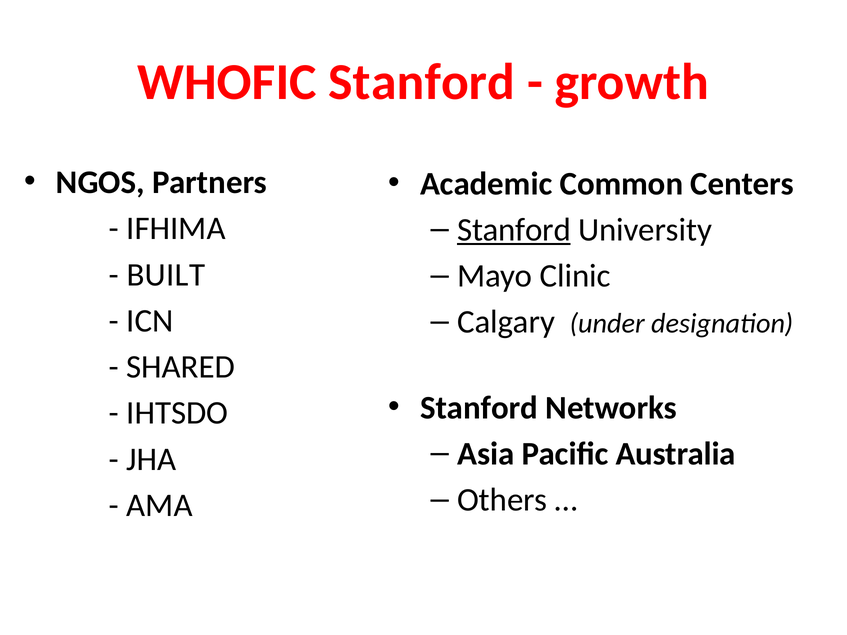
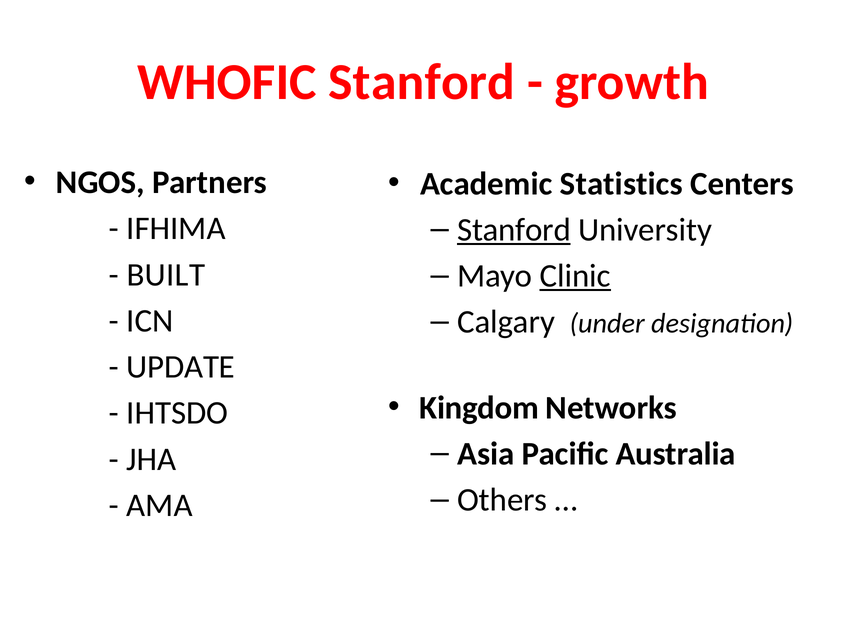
Common: Common -> Statistics
Clinic underline: none -> present
SHARED: SHARED -> UPDATE
Stanford at (479, 408): Stanford -> Kingdom
